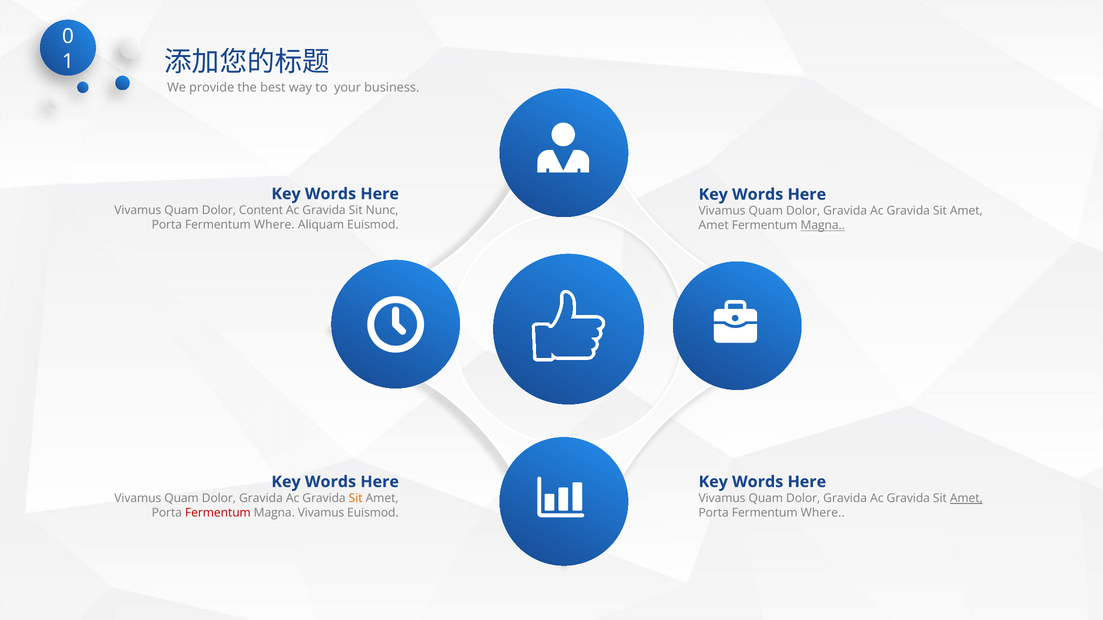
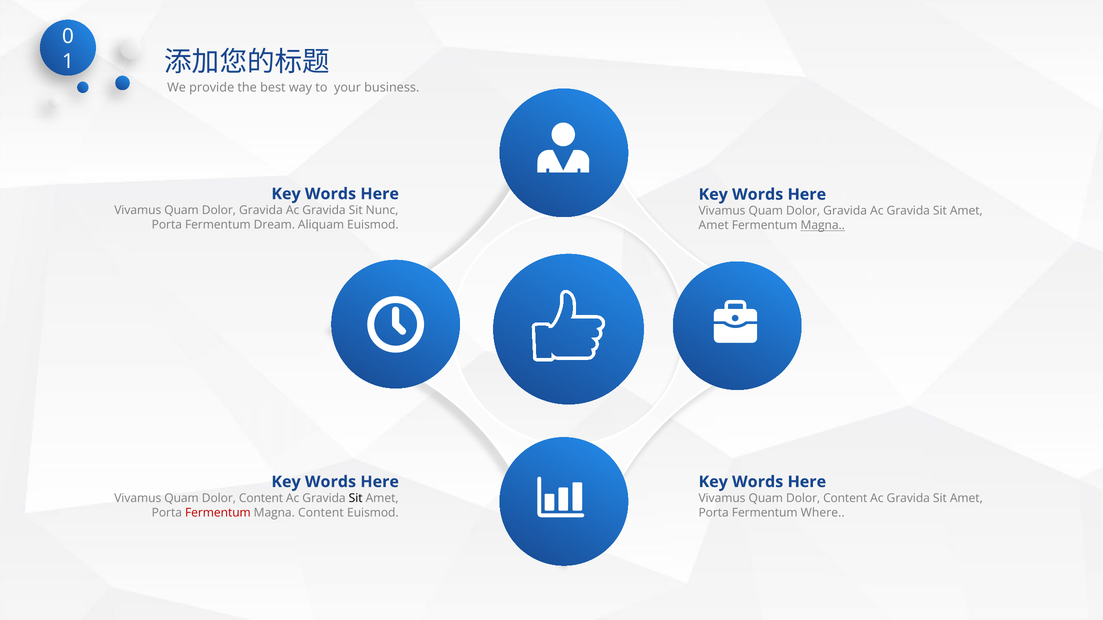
Content at (261, 211): Content -> Gravida
Where at (274, 225): Where -> Dream
Gravida at (261, 499): Gravida -> Content
Sit at (356, 499) colour: orange -> black
Gravida at (845, 499): Gravida -> Content
Amet at (966, 499) underline: present -> none
Magna Vivamus: Vivamus -> Content
